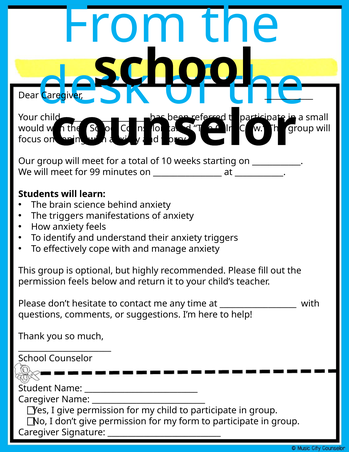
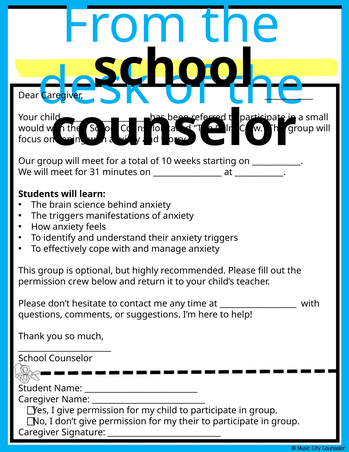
99: 99 -> 31
permission feels: feels -> crew
my form: form -> their
